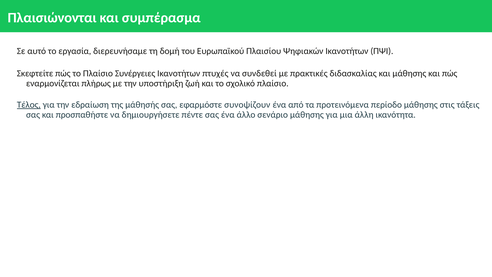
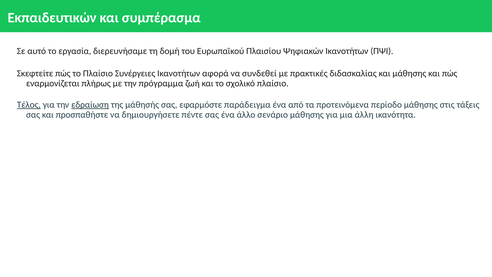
Πλαισιώνονται: Πλαισιώνονται -> Εκπαιδευτικών
πτυχές: πτυχές -> αφορά
υποστήριξη: υποστήριξη -> πρόγραμμα
εδραίωση underline: none -> present
συνοψίζουν: συνοψίζουν -> παράδειγμα
